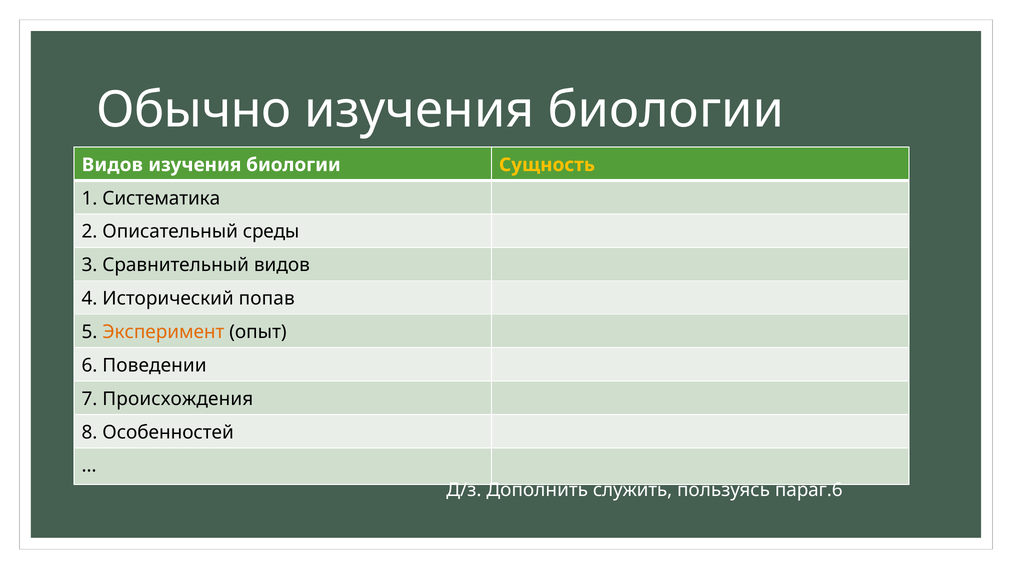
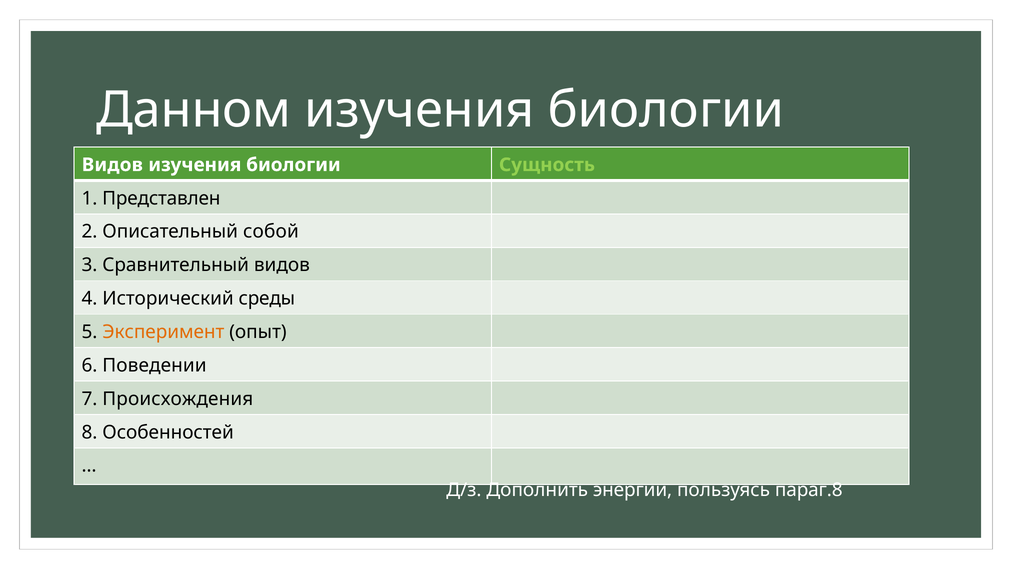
Обычно: Обычно -> Данном
Сущность colour: yellow -> light green
Систематика: Систематика -> Представлен
среды: среды -> собой
попав: попав -> среды
служить: служить -> энергии
параг.6: параг.6 -> параг.8
